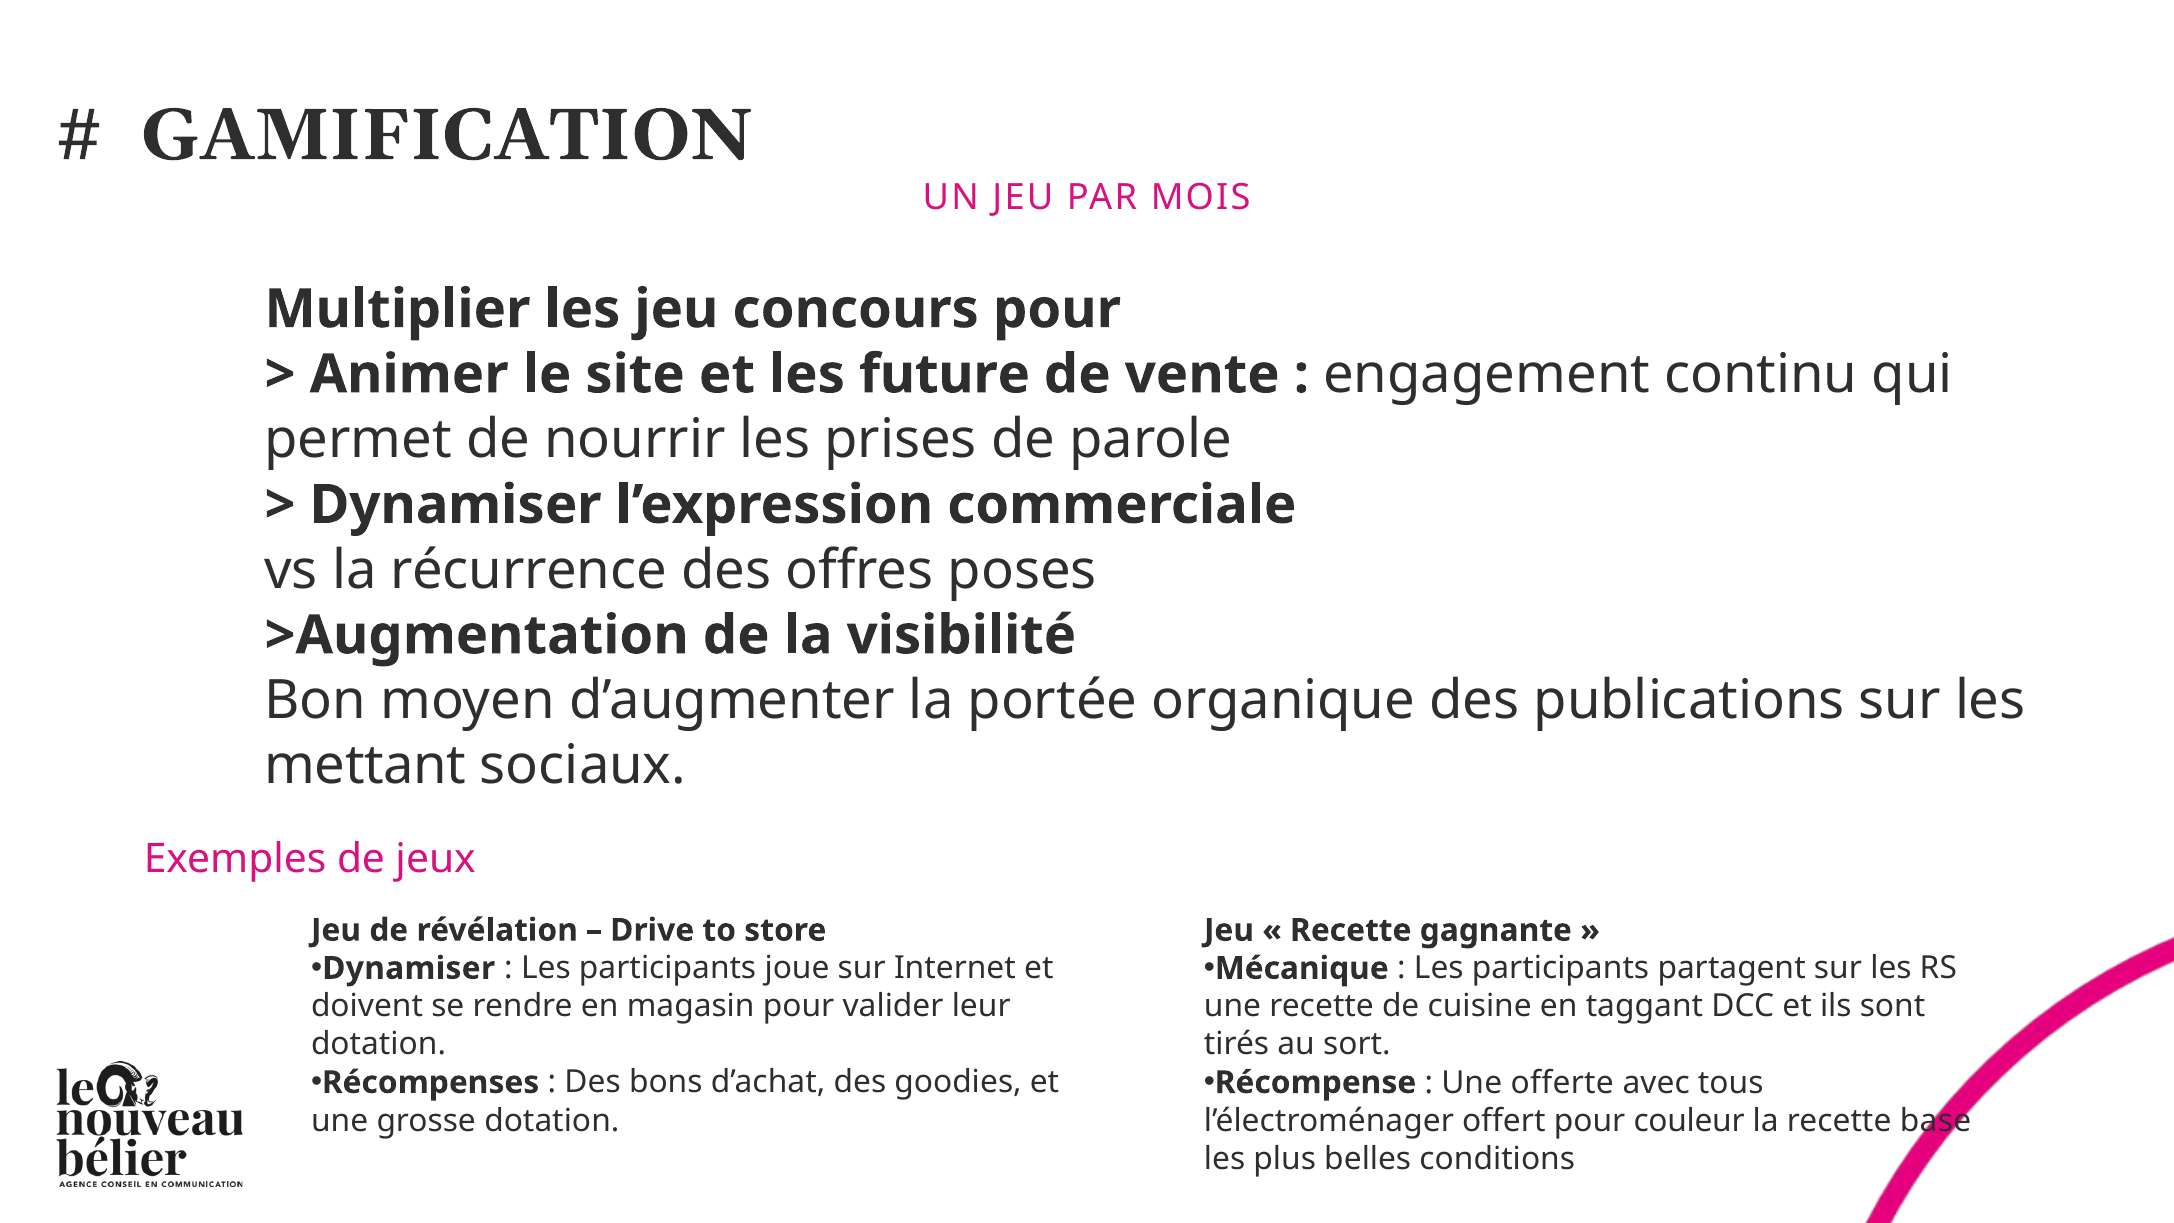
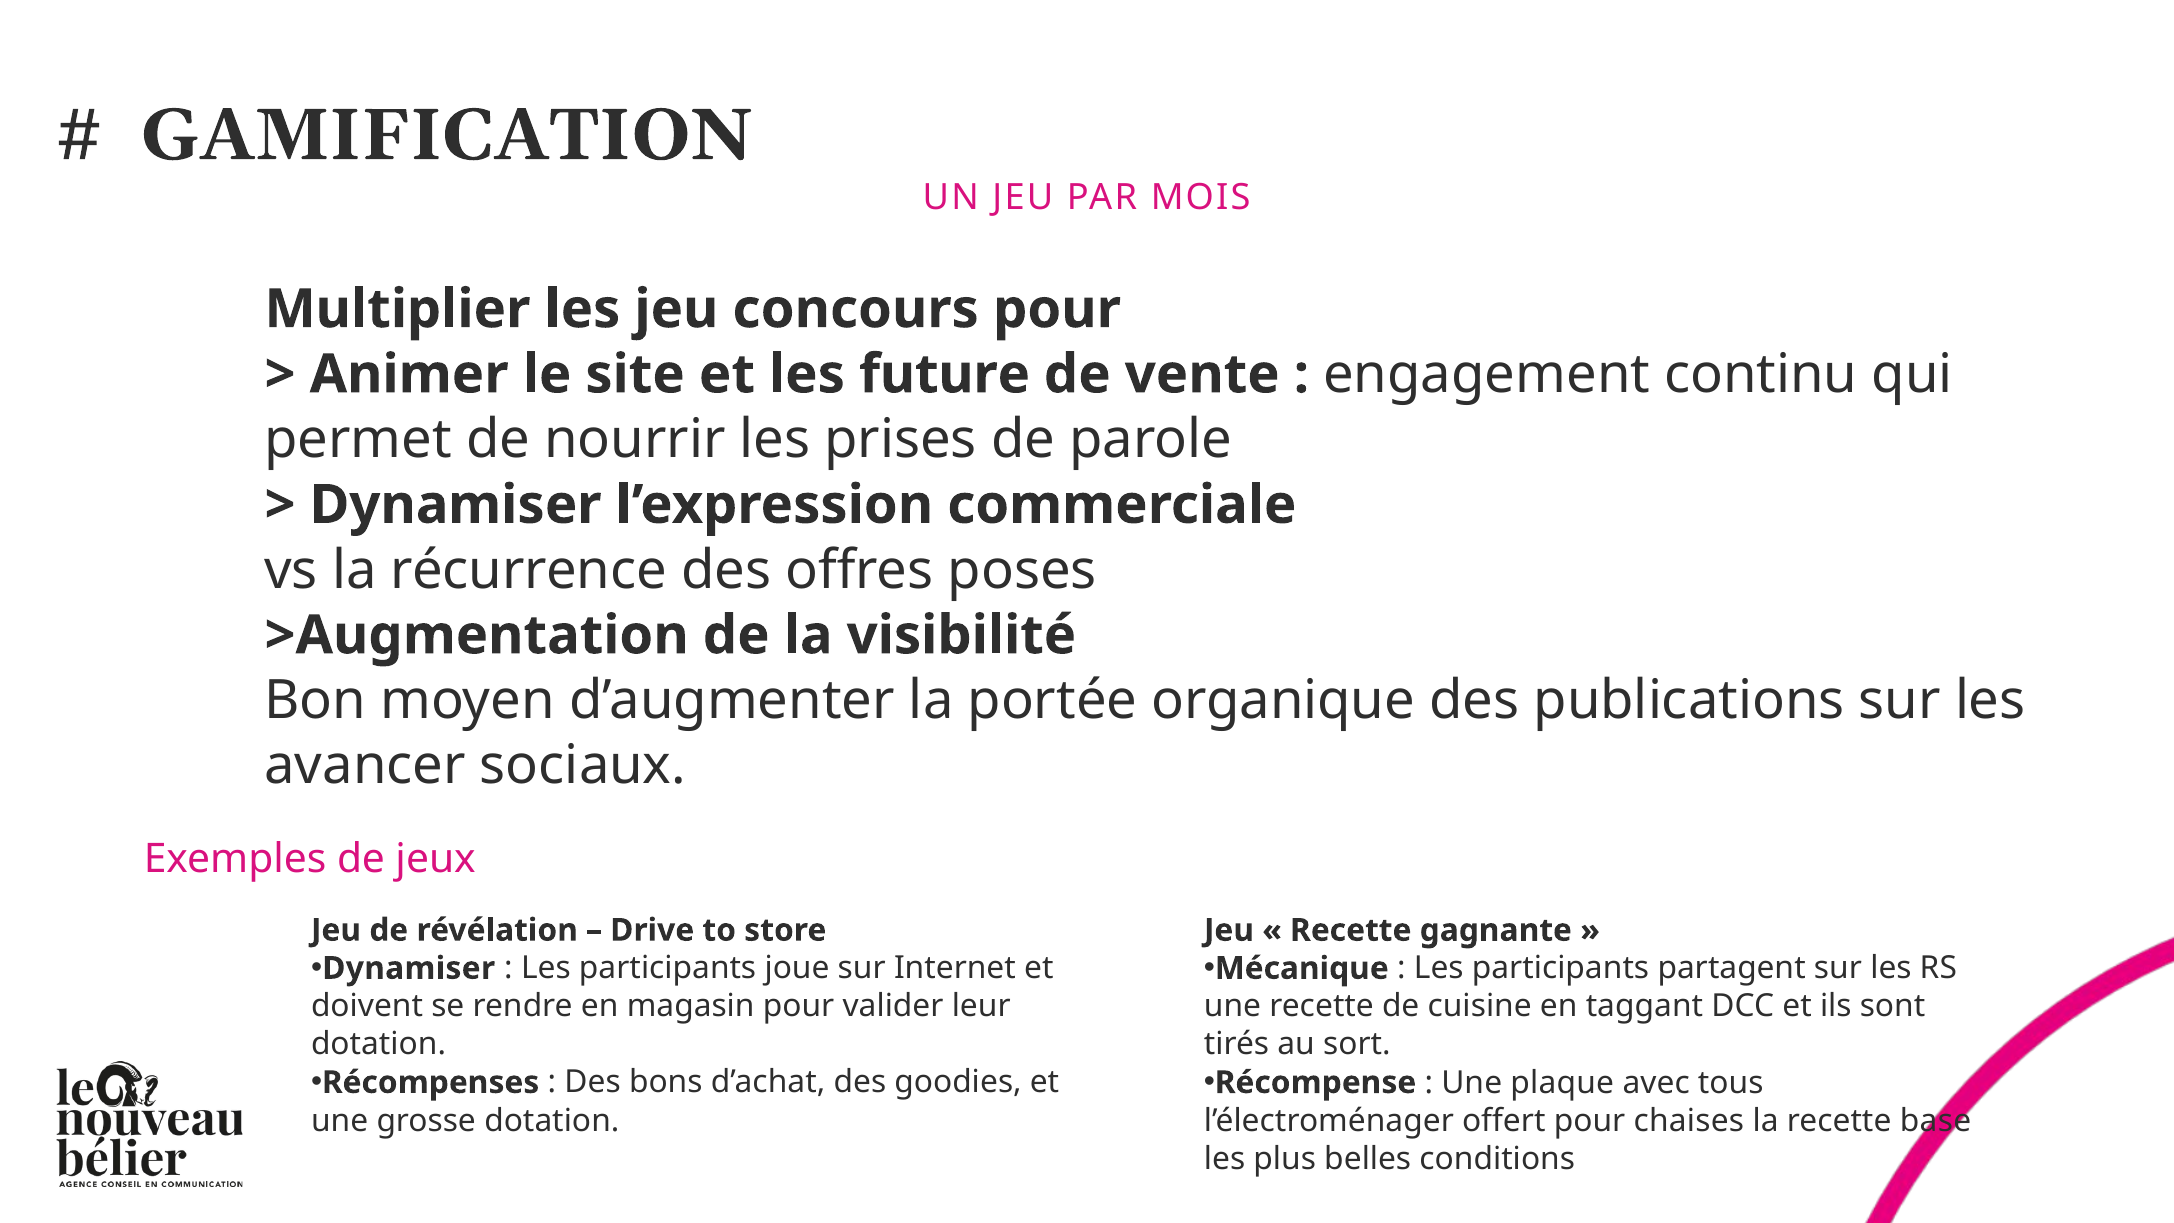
mettant: mettant -> avancer
offerte: offerte -> plaque
couleur: couleur -> chaises
